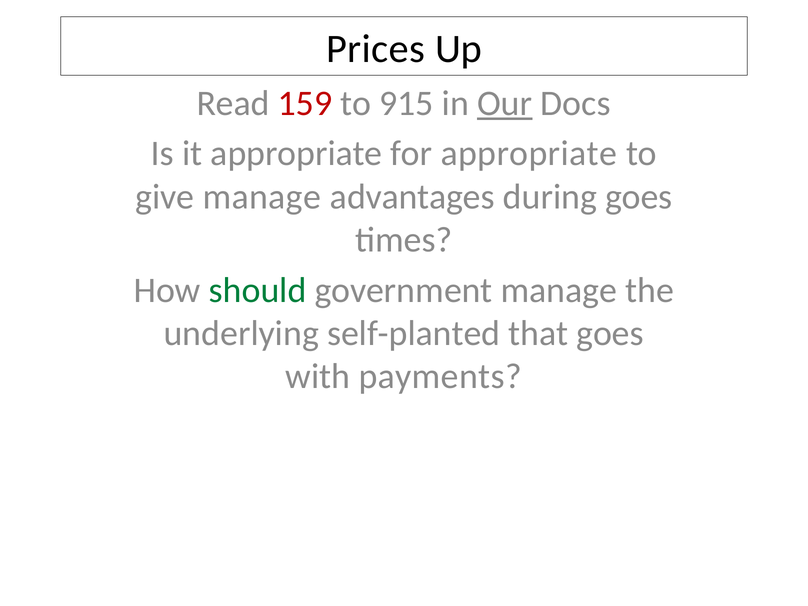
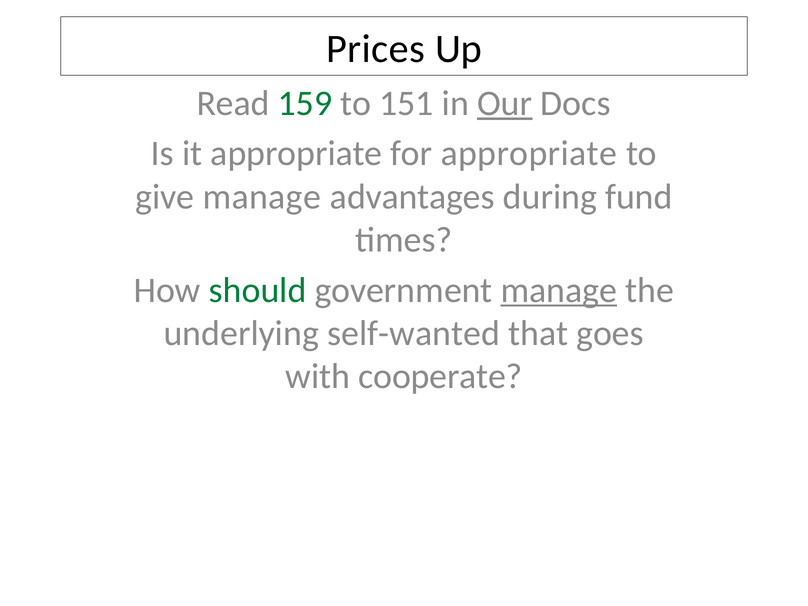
159 colour: red -> green
915: 915 -> 151
during goes: goes -> fund
manage at (559, 290) underline: none -> present
self-planted: self-planted -> self-wanted
payments: payments -> cooperate
